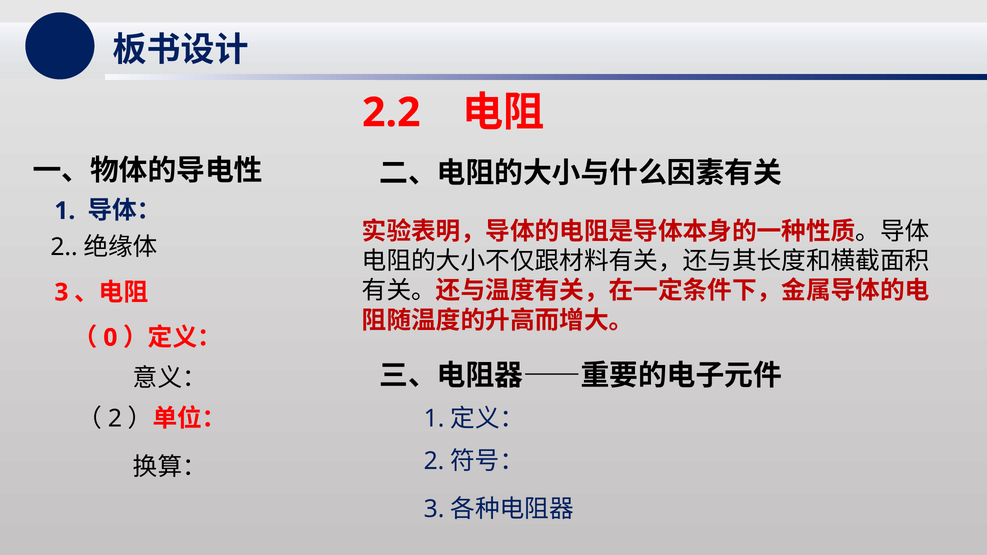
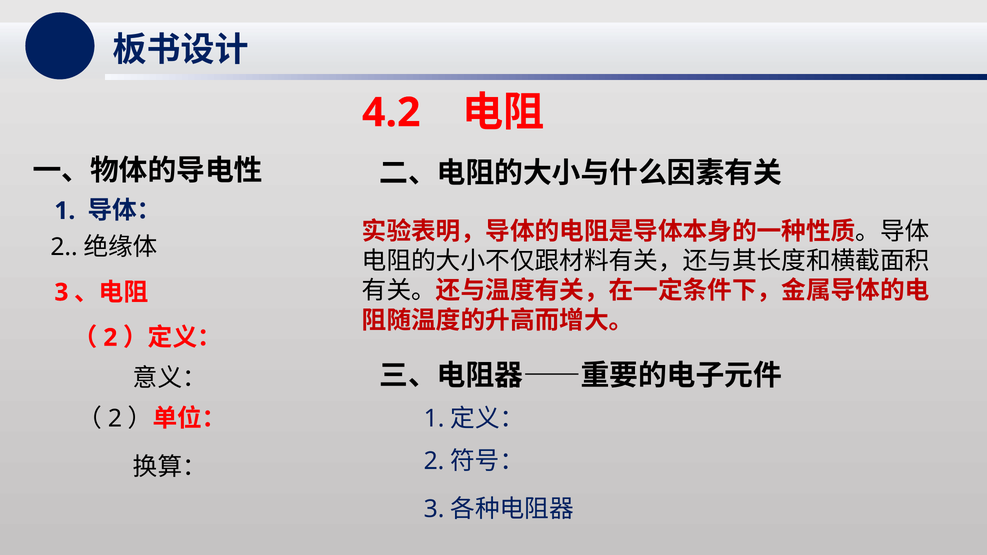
2.2: 2.2 -> 4.2
0 at (110, 338): 0 -> 2
